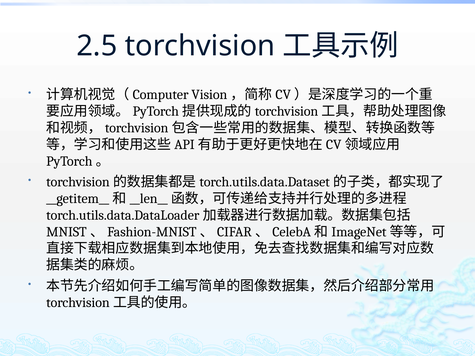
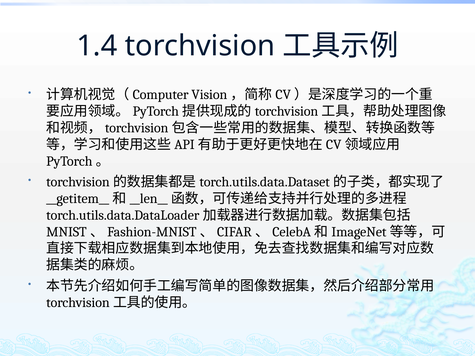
2.5: 2.5 -> 1.4
